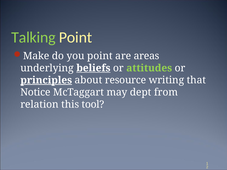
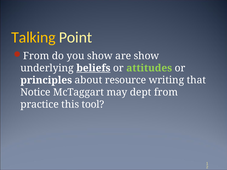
Talking colour: light green -> yellow
Make at (36, 56): Make -> From
you point: point -> show
are areas: areas -> show
principles underline: present -> none
relation: relation -> practice
